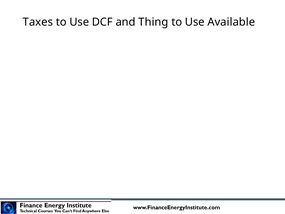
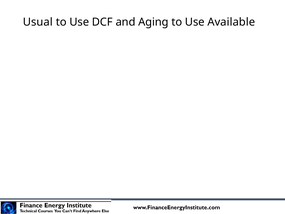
Taxes: Taxes -> Usual
Thing: Thing -> Aging
